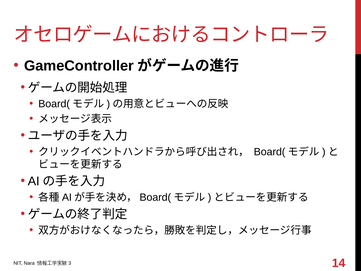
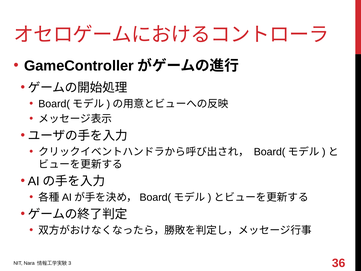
14: 14 -> 36
